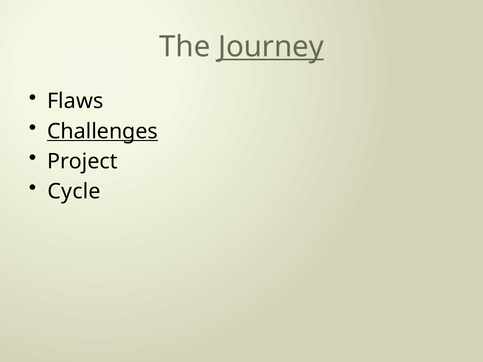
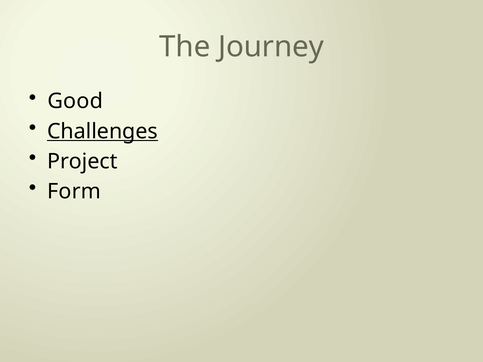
Journey underline: present -> none
Flaws: Flaws -> Good
Cycle: Cycle -> Form
